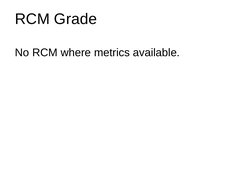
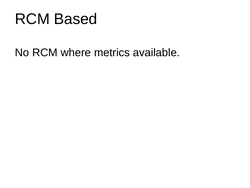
Grade: Grade -> Based
